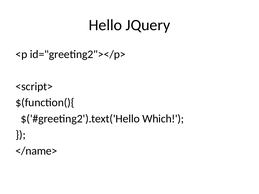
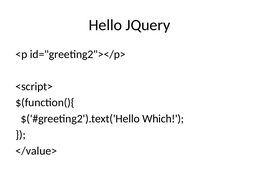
</name>: </name> -> </value>
